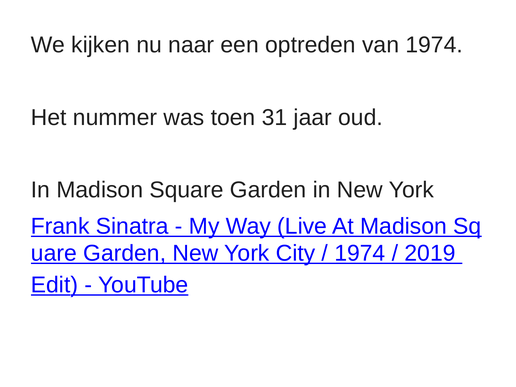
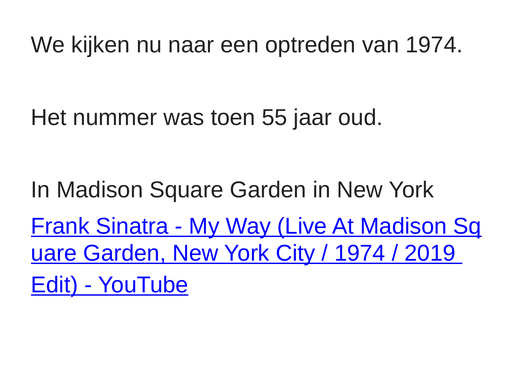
31: 31 -> 55
